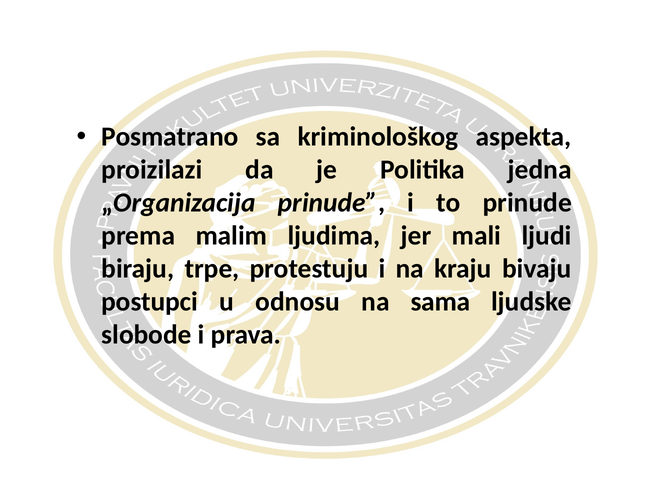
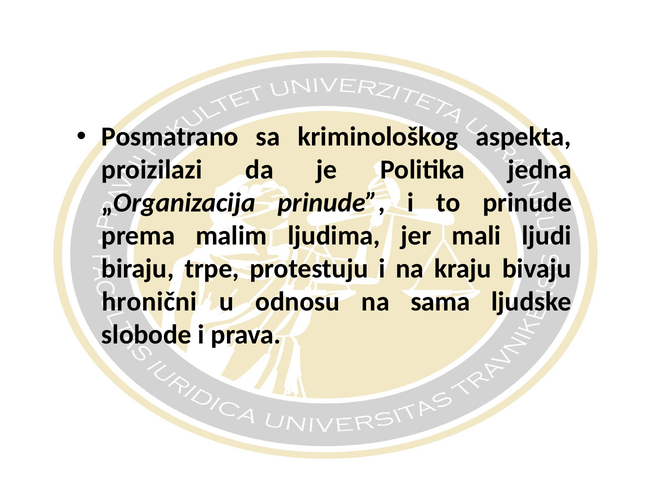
postupci: postupci -> hronični
